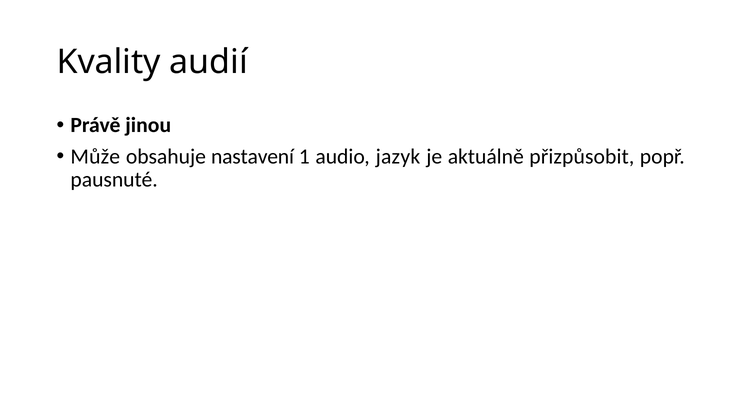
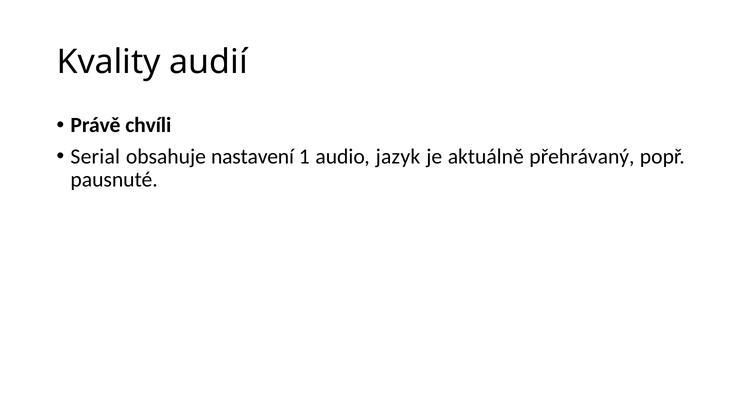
jinou: jinou -> chvíli
Může: Může -> Serial
přizpůsobit: přizpůsobit -> přehrávaný
